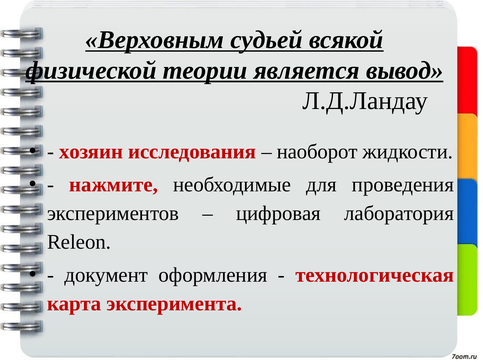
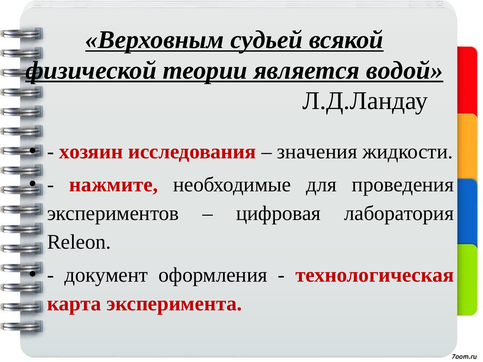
вывод: вывод -> водой
наоборот: наоборот -> значения
